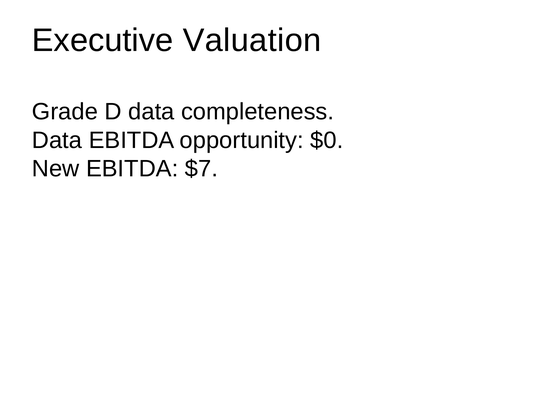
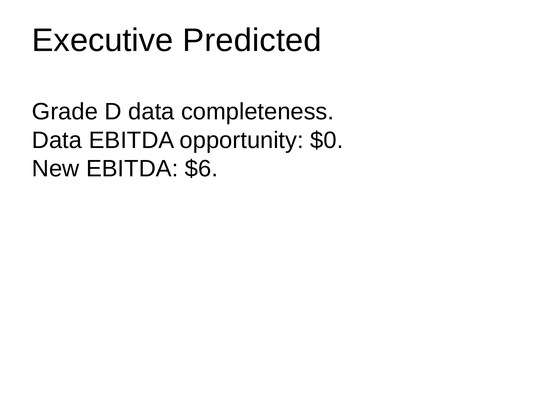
Valuation: Valuation -> Predicted
$7: $7 -> $6
